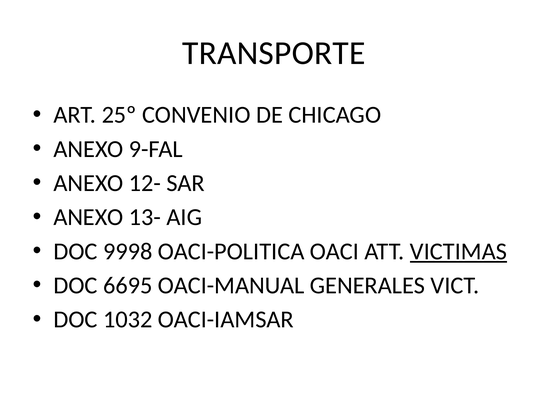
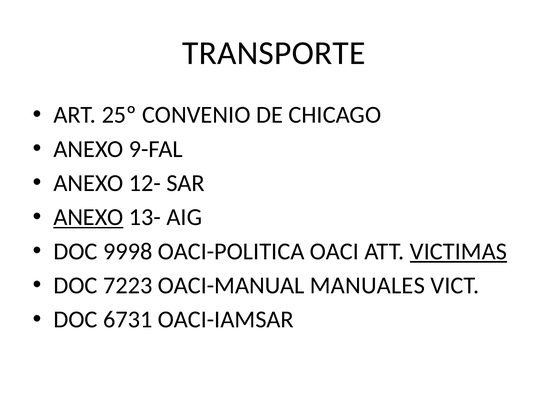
ANEXO at (88, 217) underline: none -> present
6695: 6695 -> 7223
GENERALES: GENERALES -> MANUALES
1032: 1032 -> 6731
